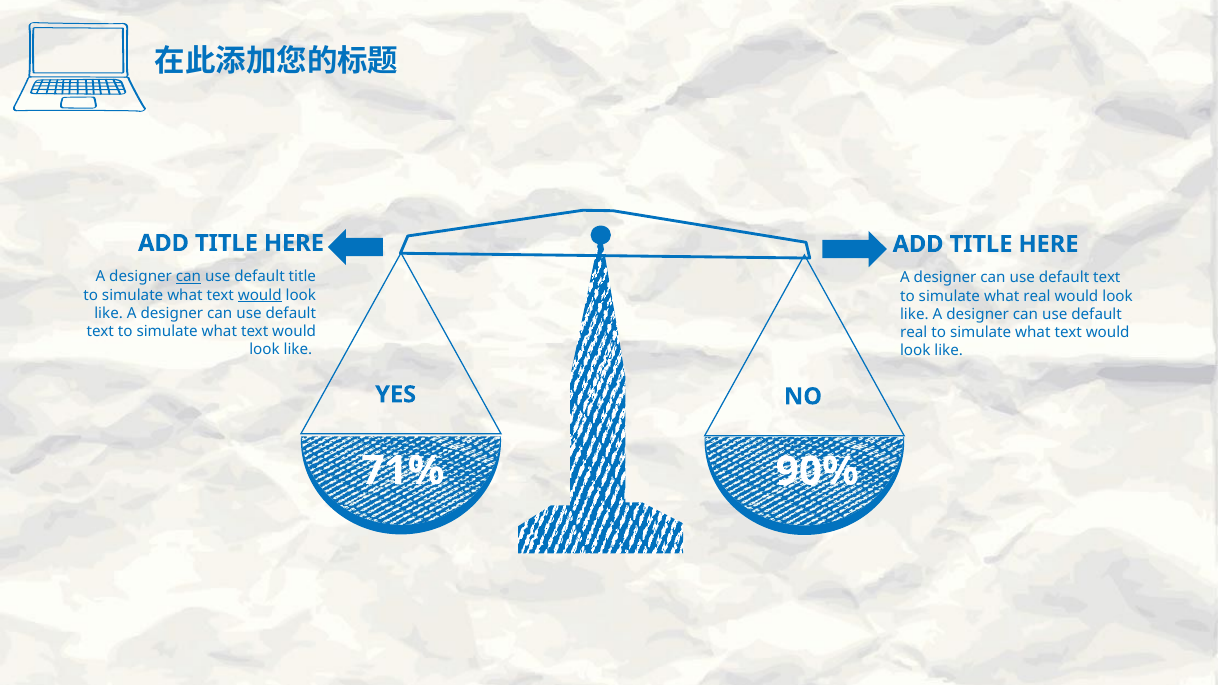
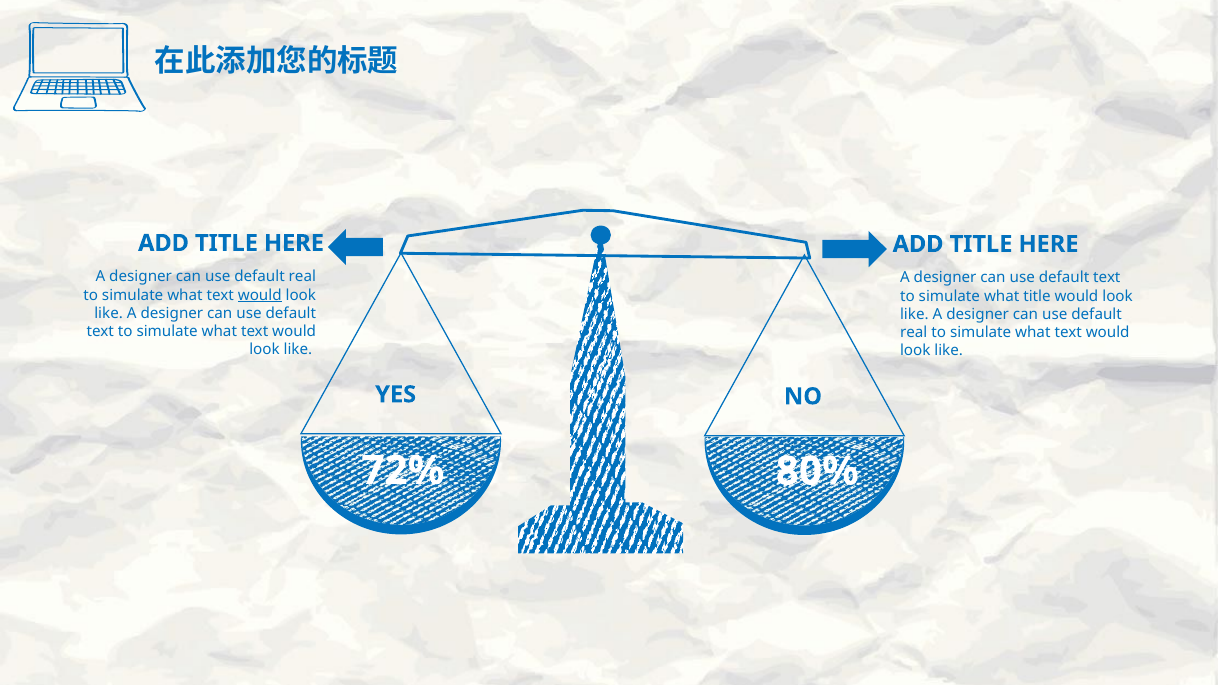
can at (189, 277) underline: present -> none
title at (302, 277): title -> real
what real: real -> title
71%: 71% -> 72%
90%: 90% -> 80%
